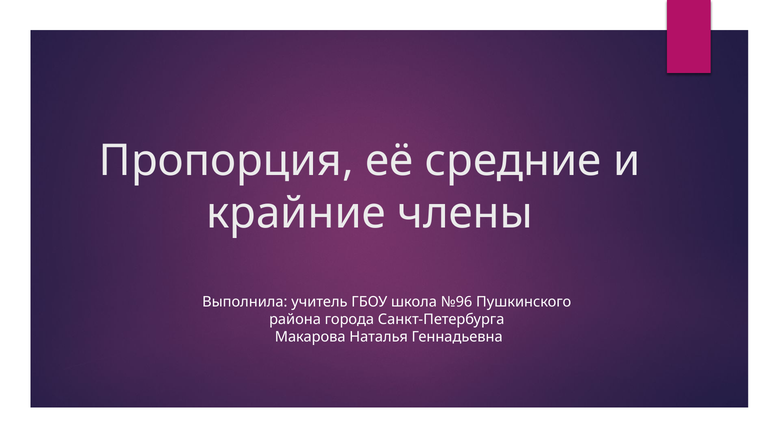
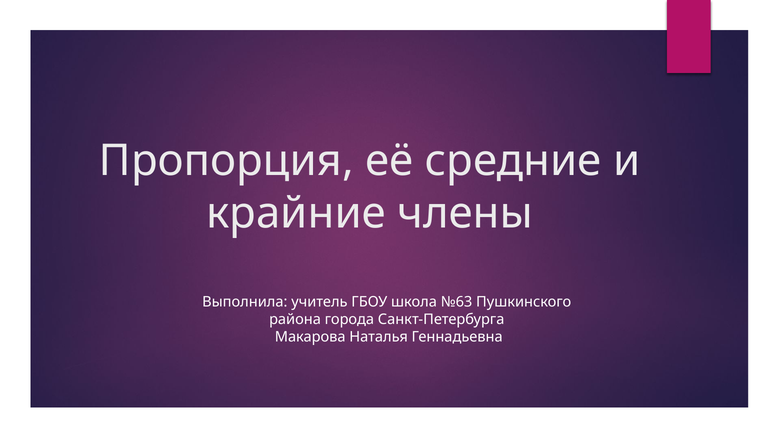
№96: №96 -> №63
